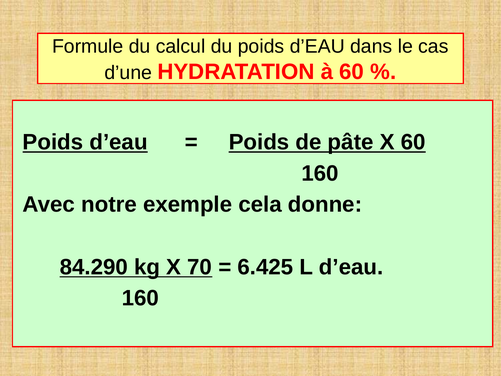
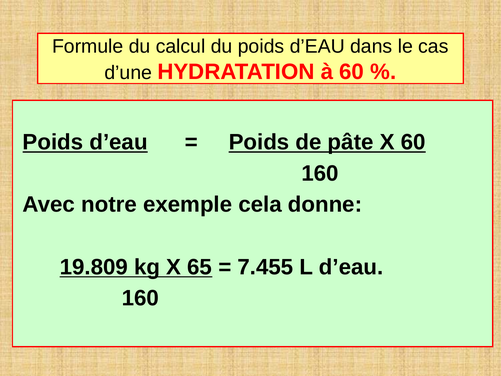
84.290: 84.290 -> 19.809
70: 70 -> 65
6.425: 6.425 -> 7.455
